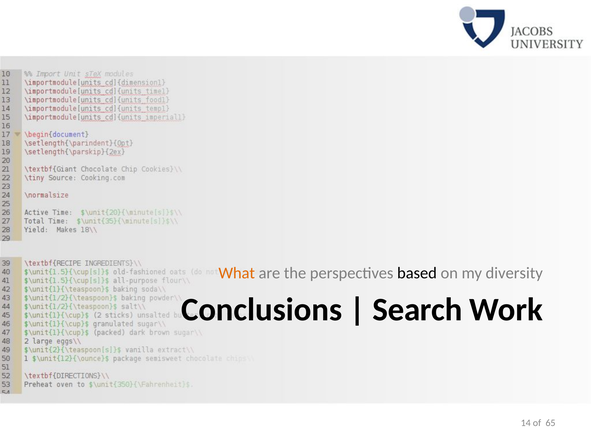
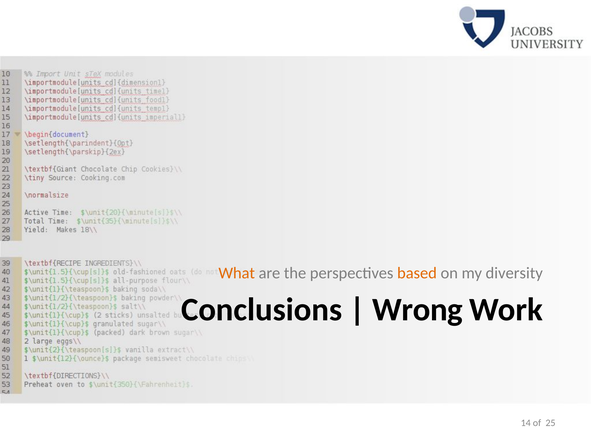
based colour: black -> orange
Search: Search -> Wrong
65: 65 -> 25
